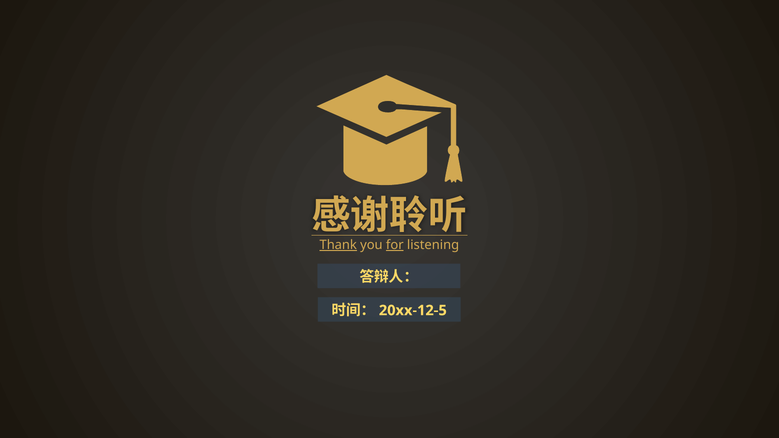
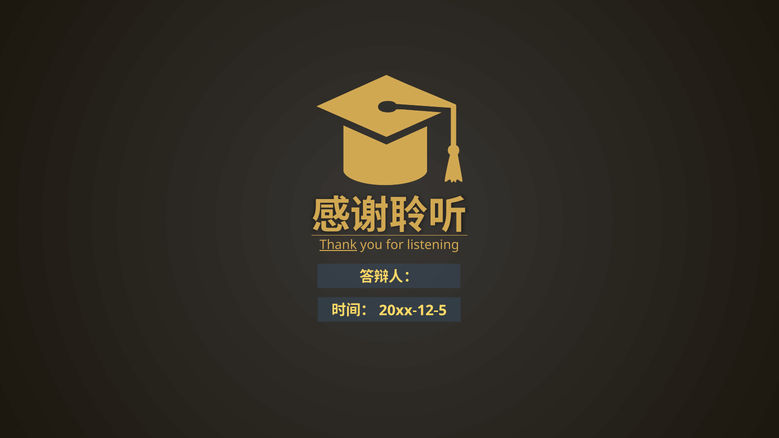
for underline: present -> none
